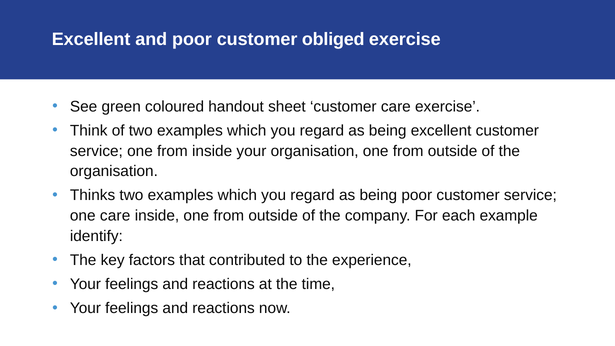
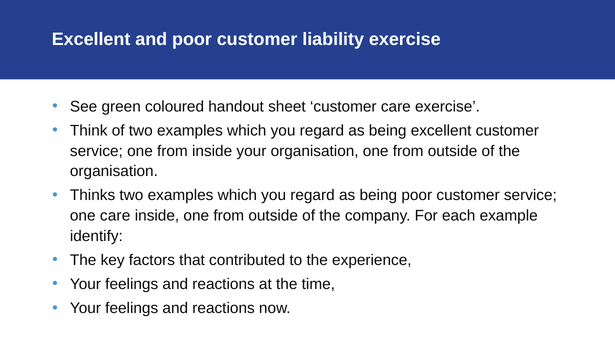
obliged: obliged -> liability
